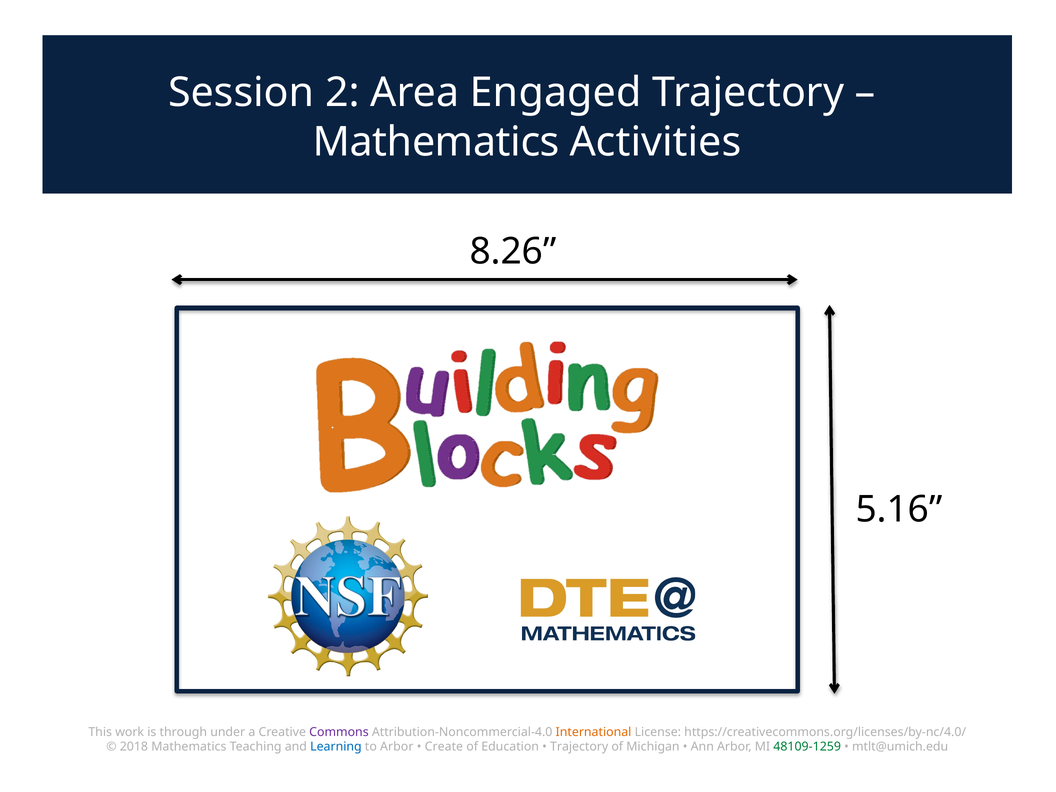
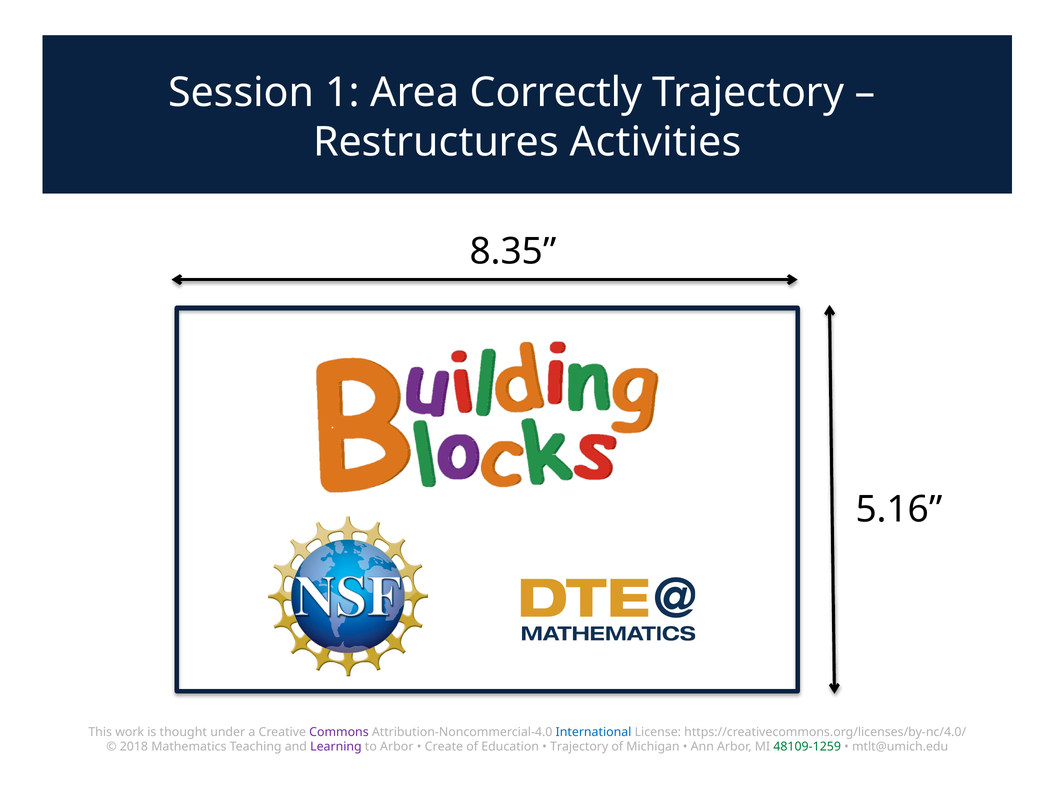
2: 2 -> 1
Engaged: Engaged -> Correctly
Mathematics at (436, 142): Mathematics -> Restructures
8.26: 8.26 -> 8.35
through: through -> thought
International colour: orange -> blue
Learning colour: blue -> purple
